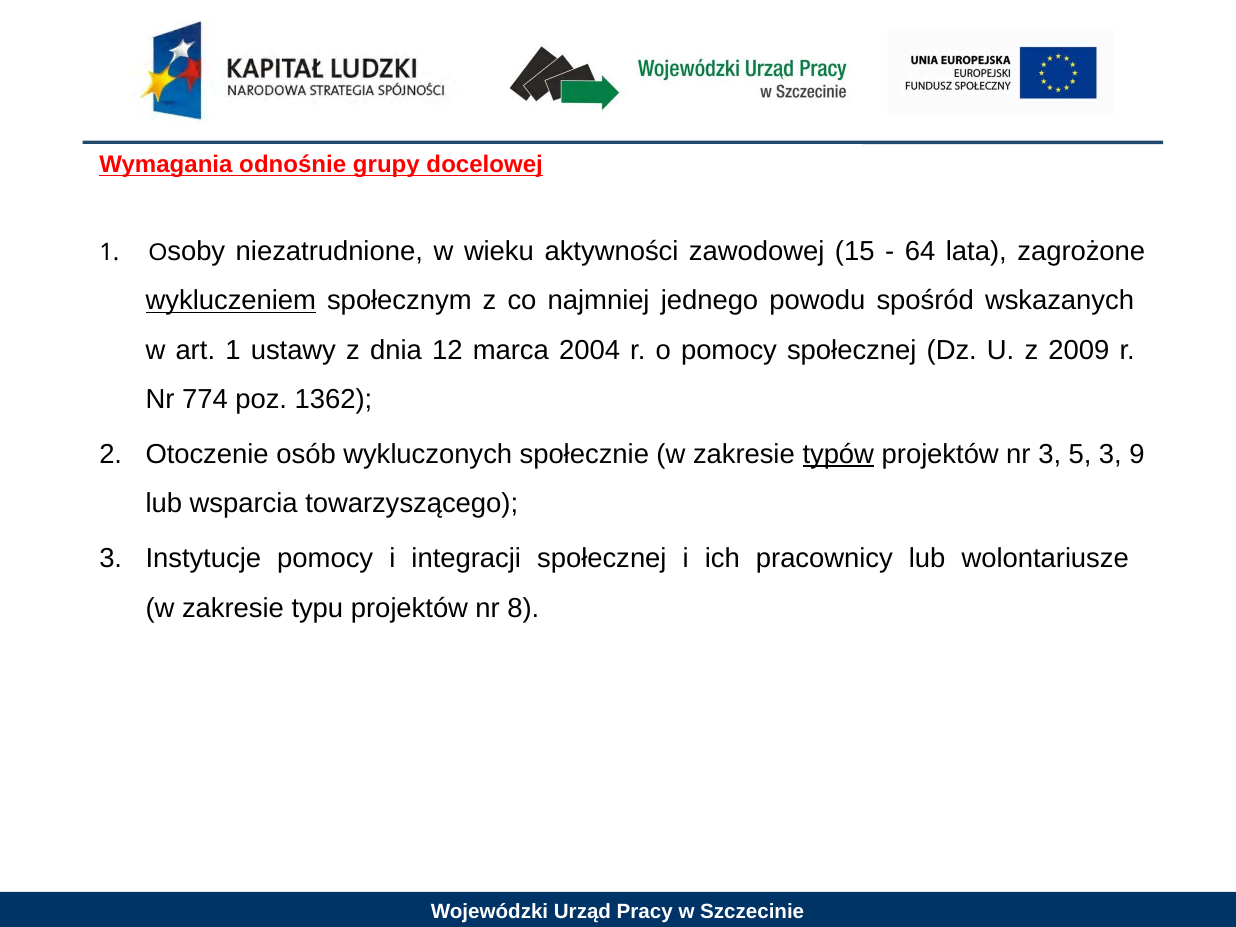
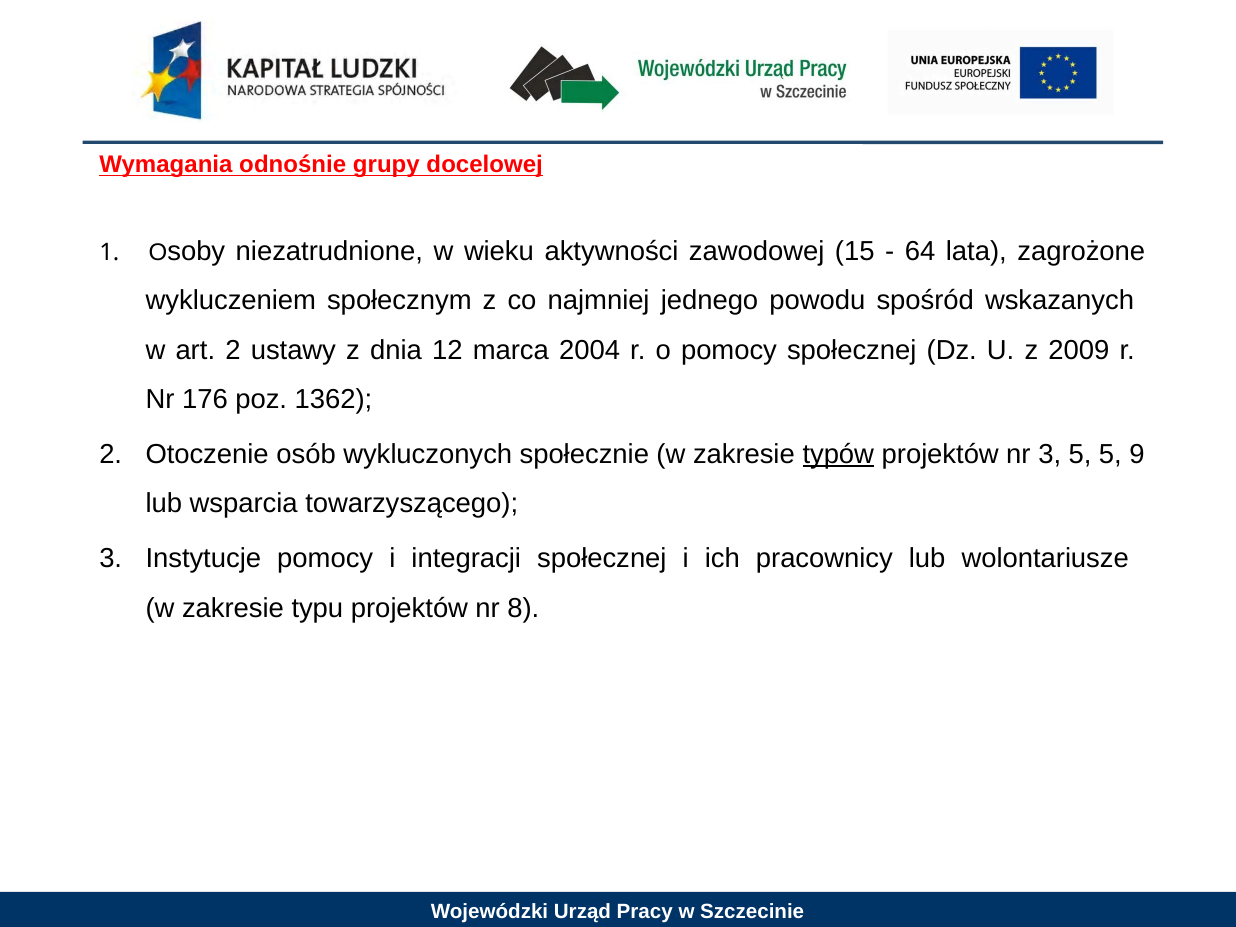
wykluczeniem underline: present -> none
art 1: 1 -> 2
774: 774 -> 176
5 3: 3 -> 5
